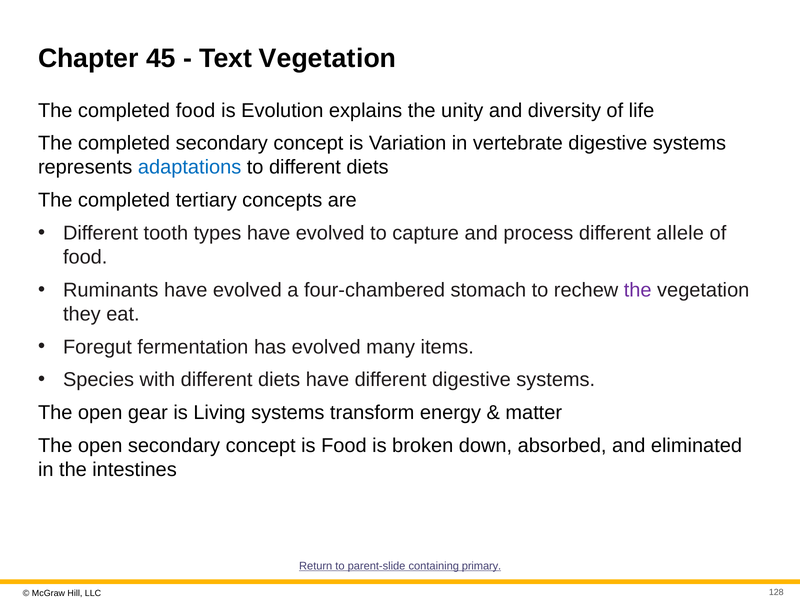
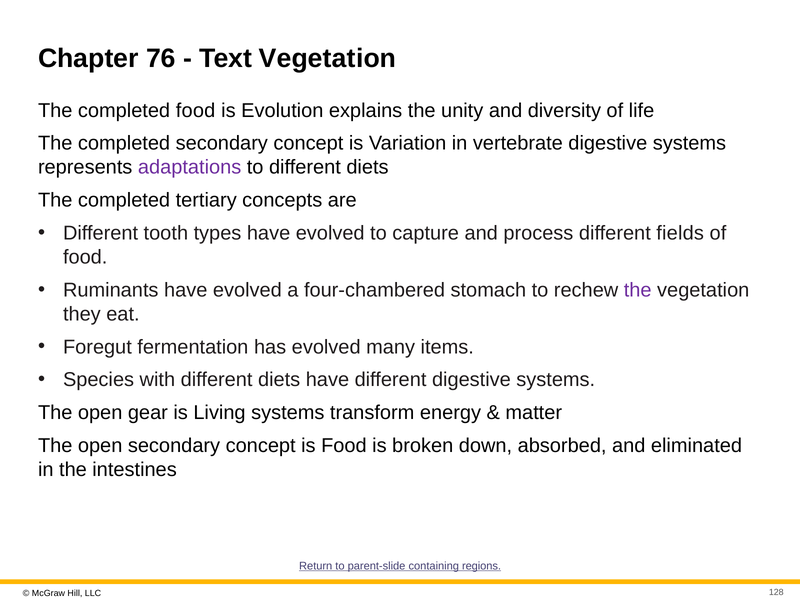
45: 45 -> 76
adaptations colour: blue -> purple
allele: allele -> fields
primary: primary -> regions
